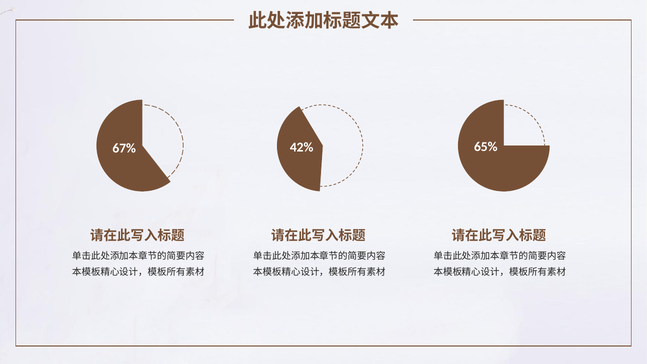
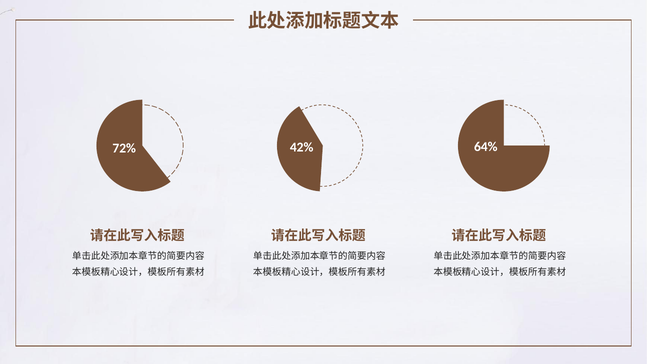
67%: 67% -> 72%
65%: 65% -> 64%
